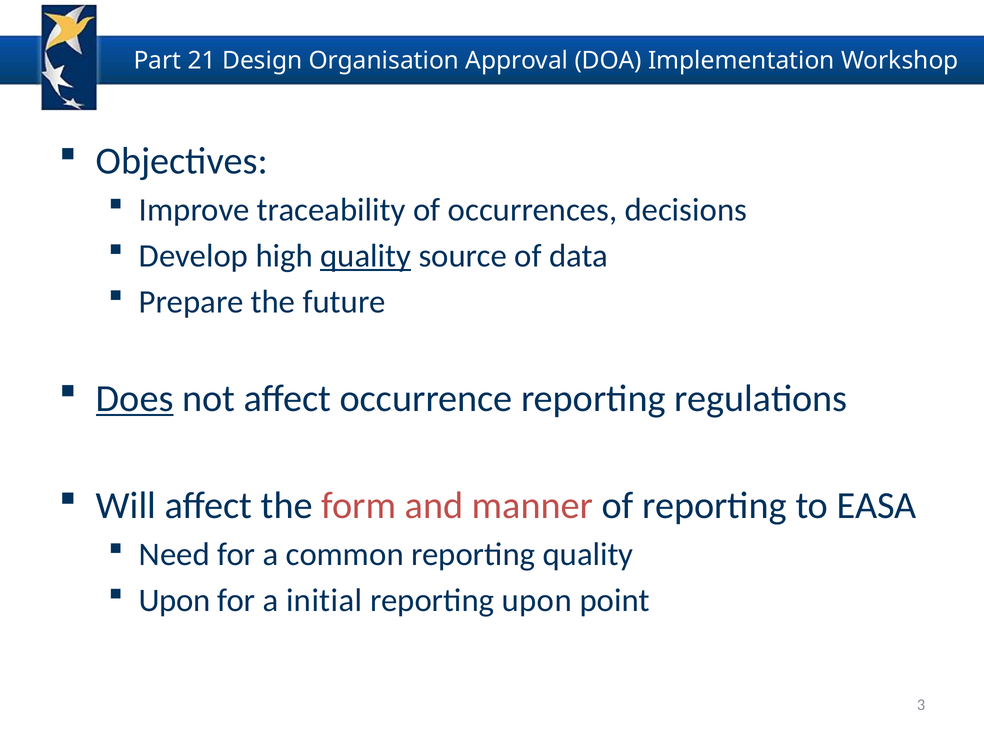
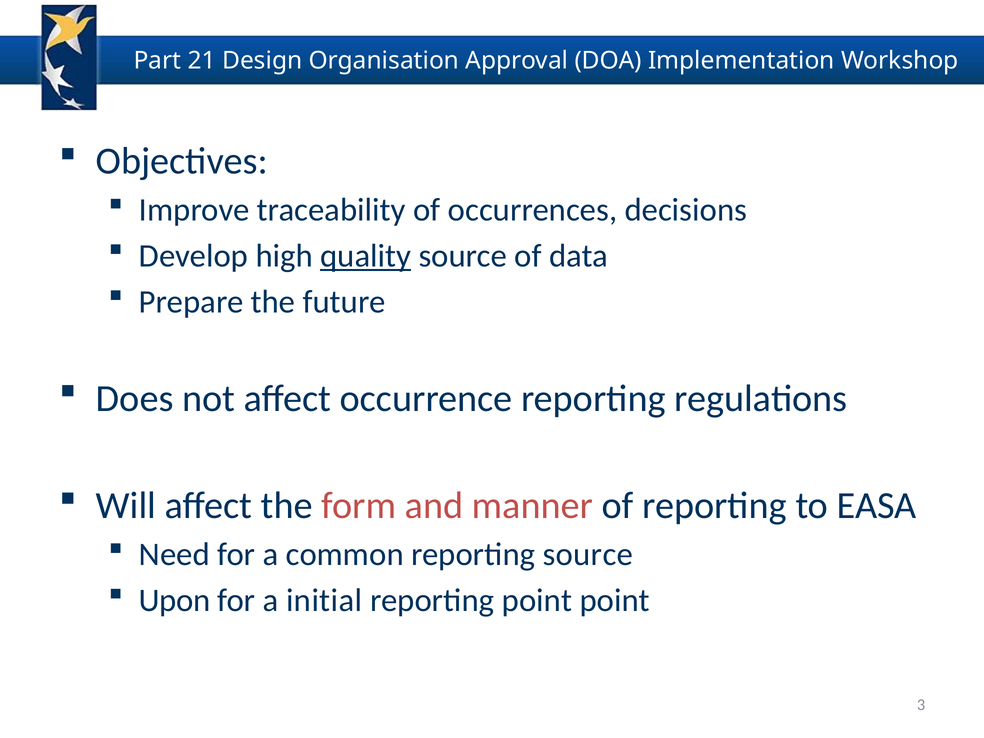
Does underline: present -> none
reporting quality: quality -> source
reporting upon: upon -> point
